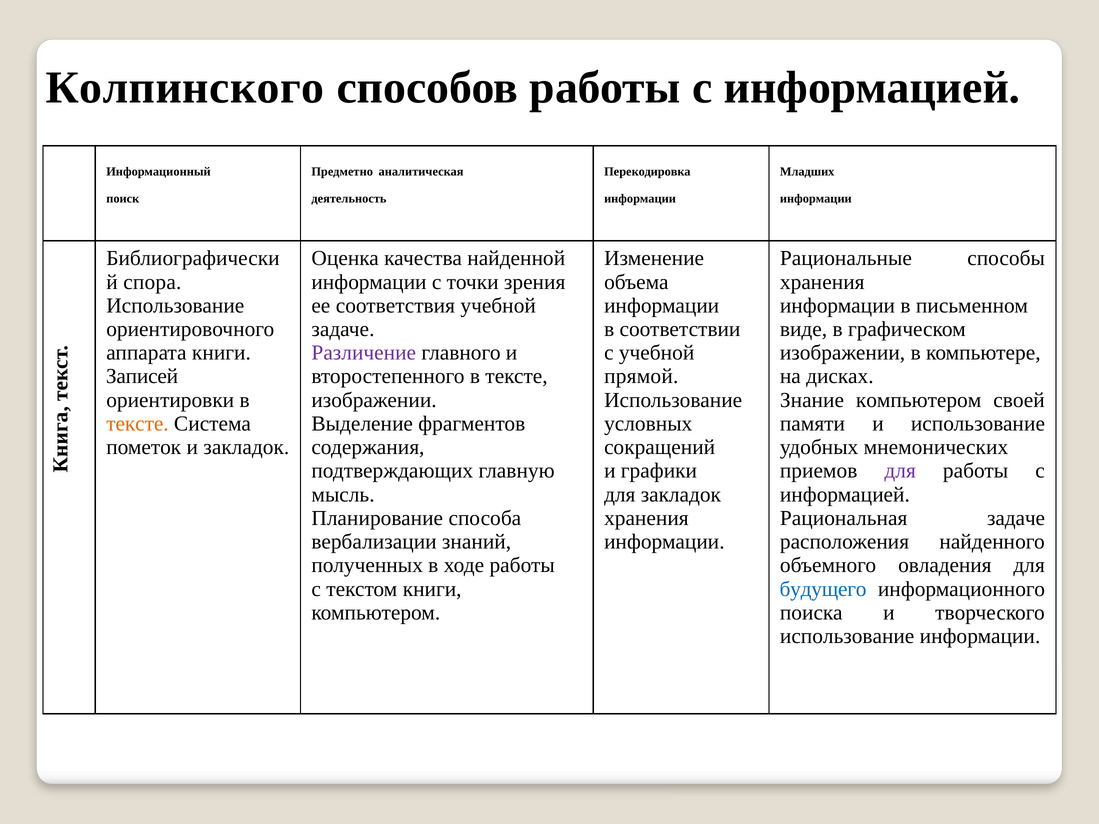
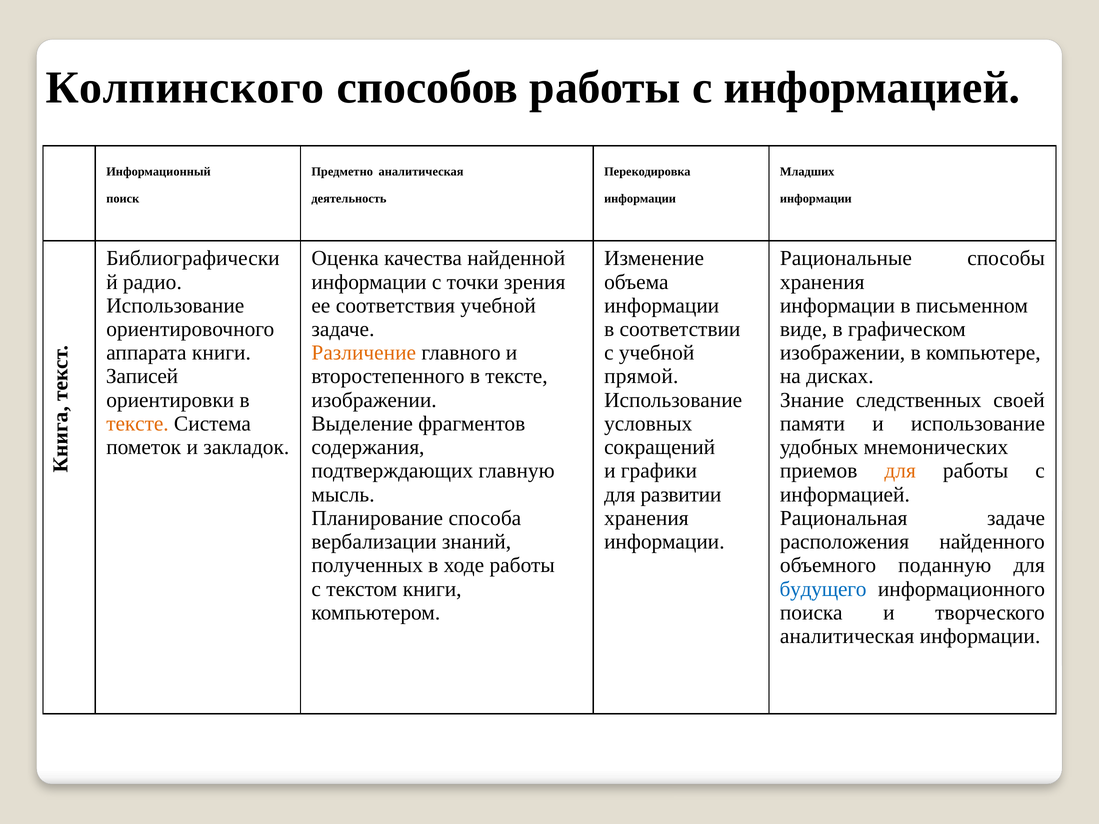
спора: спора -> радио
Различение colour: purple -> orange
Знание компьютером: компьютером -> следственных
для at (900, 471) colour: purple -> orange
для закладок: закладок -> развитии
овладения: овладения -> поданную
использование at (847, 636): использование -> аналитическая
